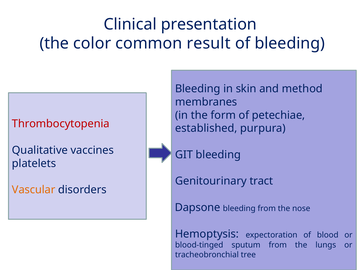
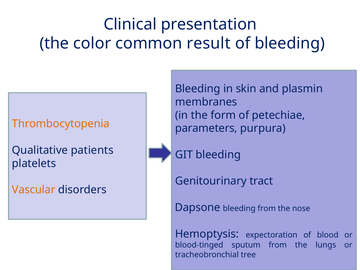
method: method -> plasmin
Thrombocytopenia colour: red -> orange
established: established -> parameters
vaccines: vaccines -> patients
